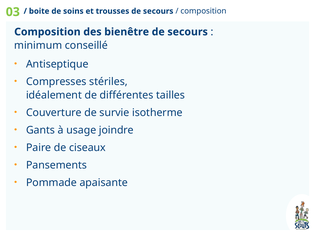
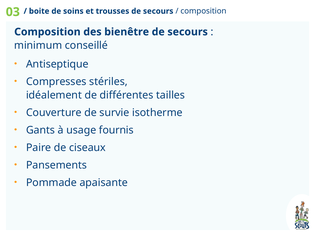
joindre: joindre -> fournis
